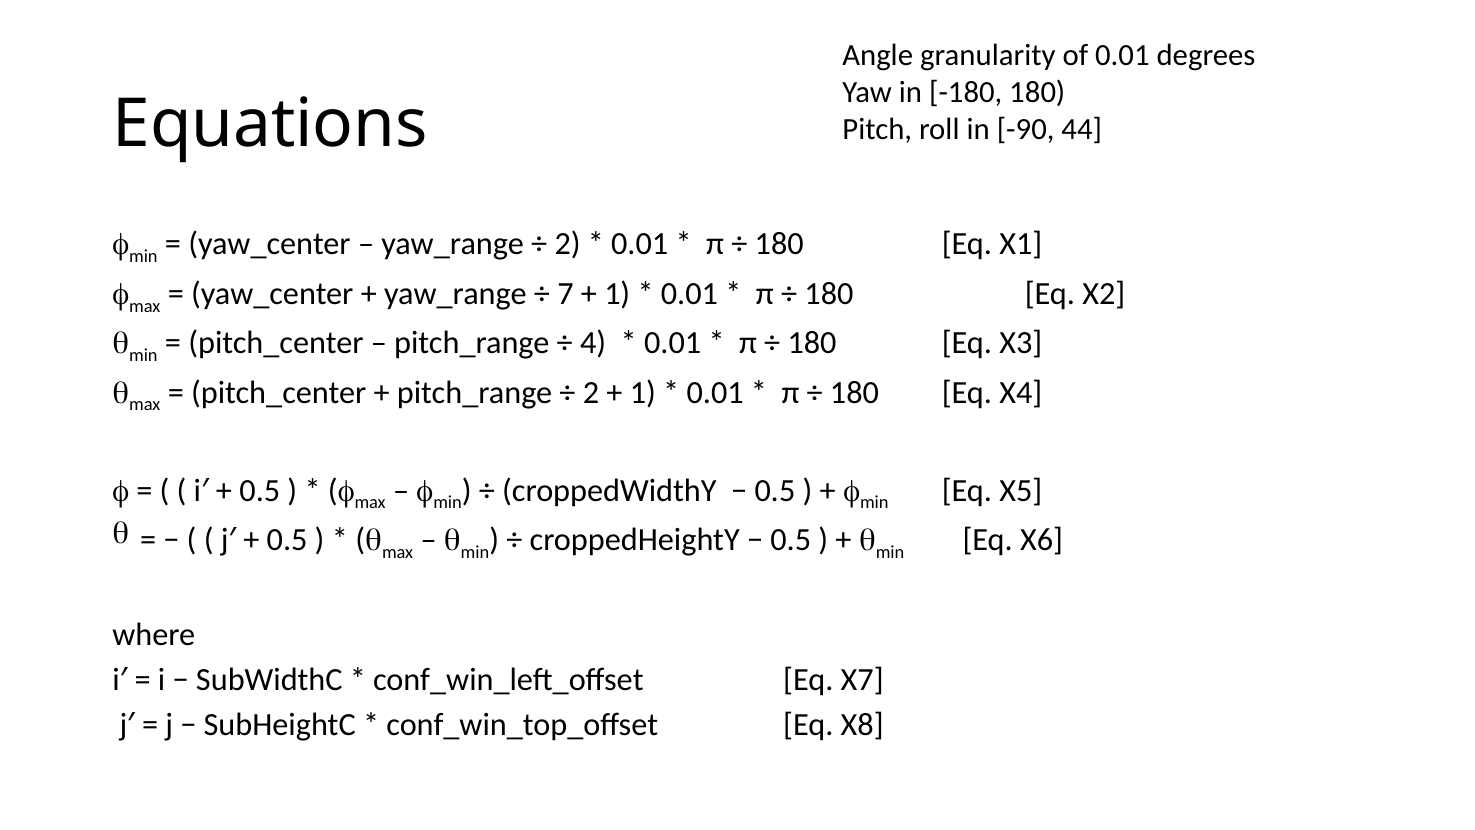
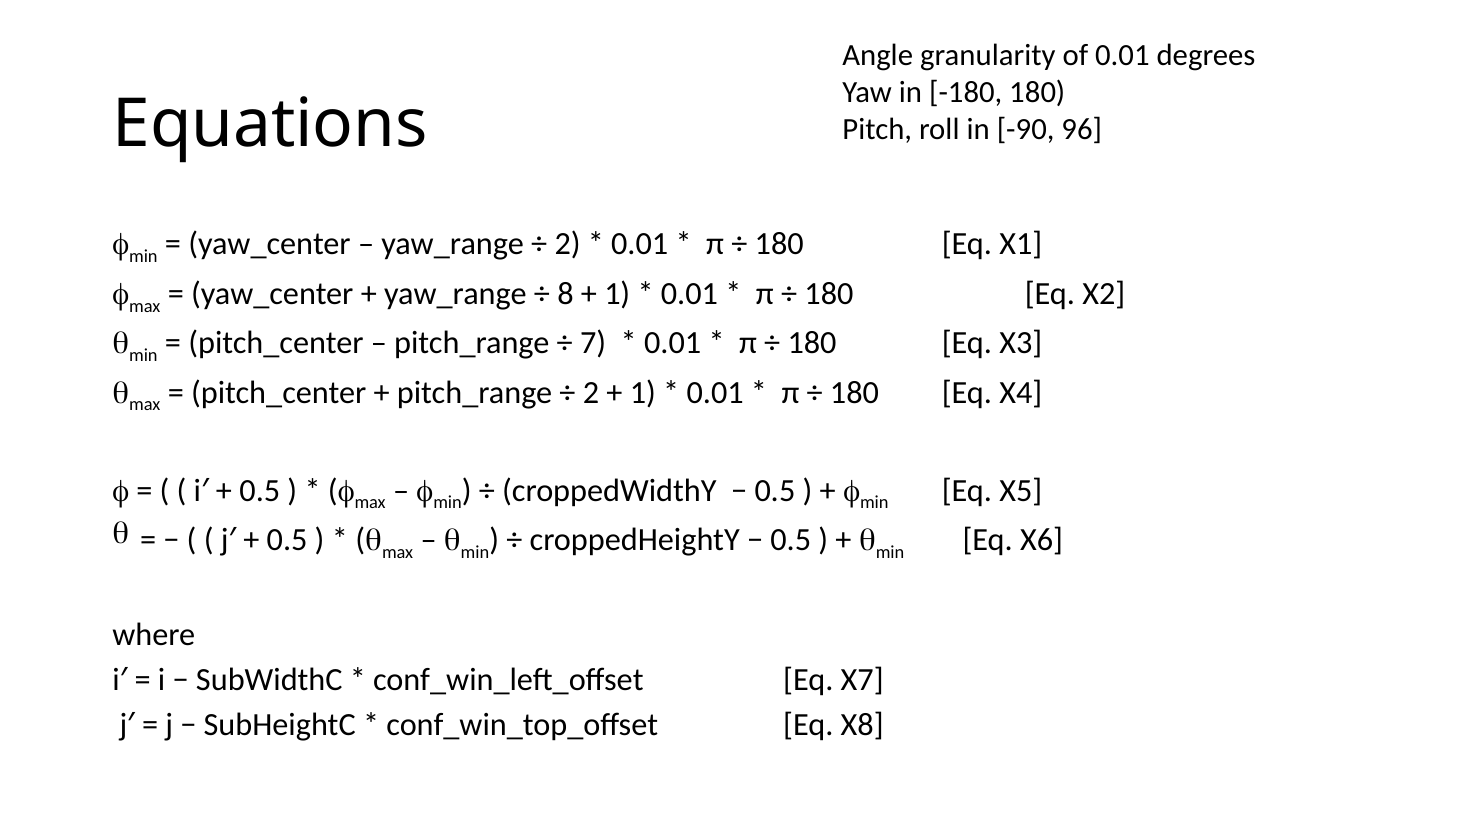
44: 44 -> 96
7: 7 -> 8
4: 4 -> 7
